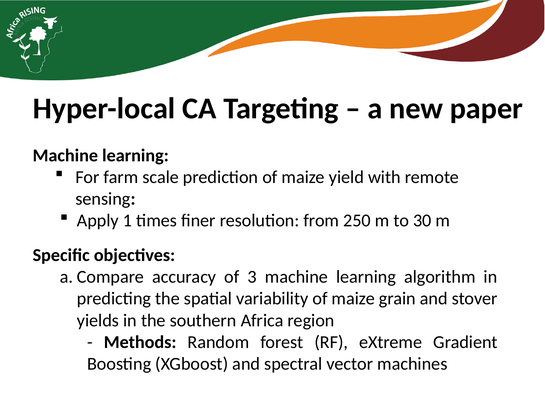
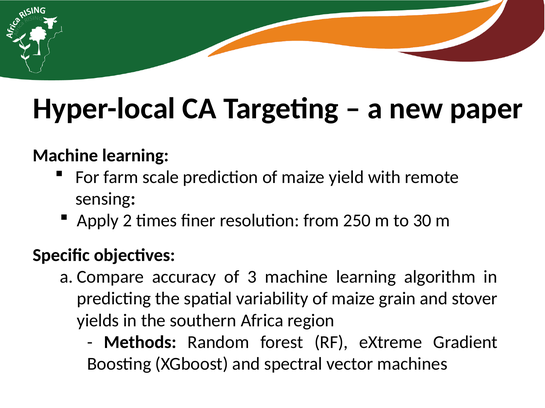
1: 1 -> 2
